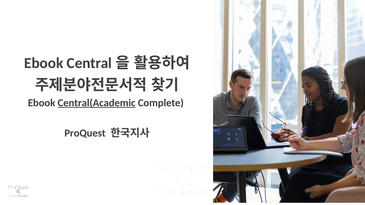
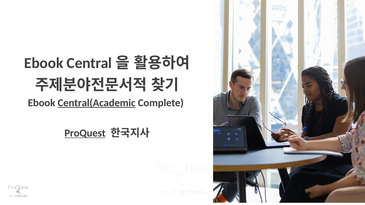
ProQuest underline: none -> present
